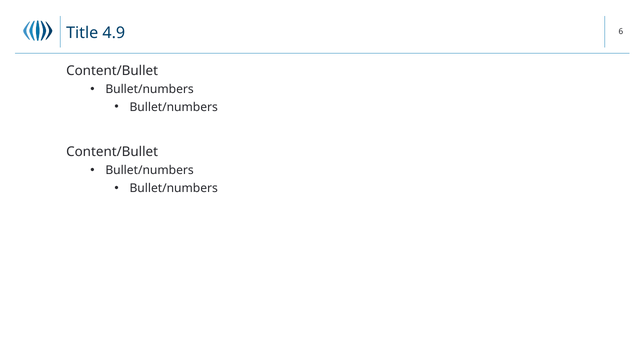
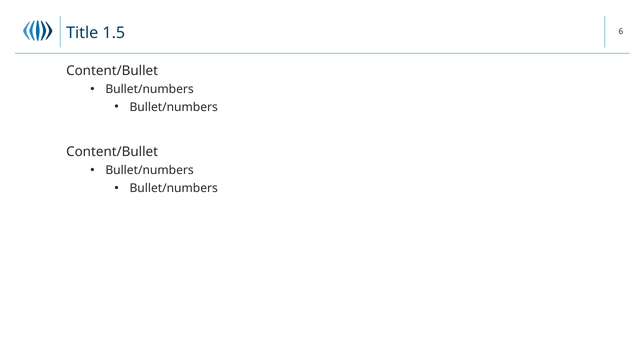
4.9: 4.9 -> 1.5
